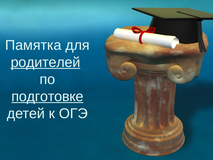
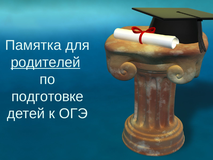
подготовке underline: present -> none
